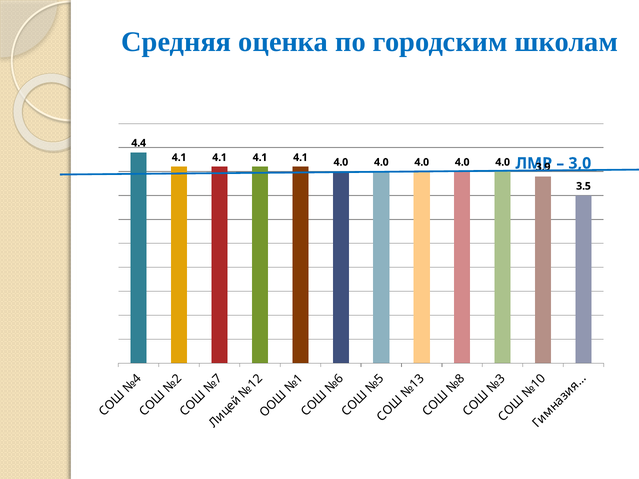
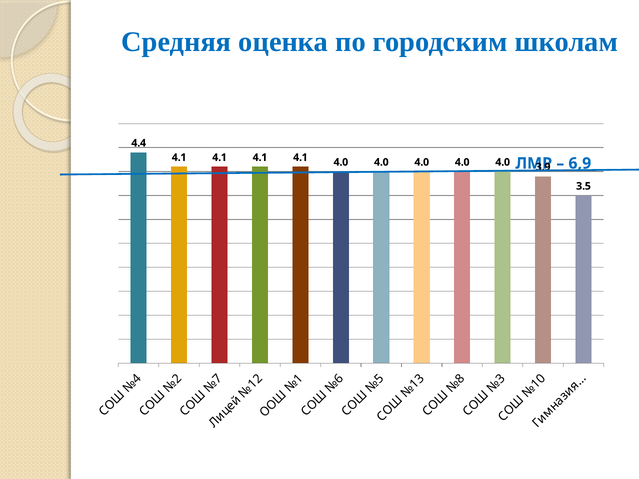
3,0: 3,0 -> 6,9
